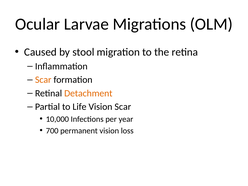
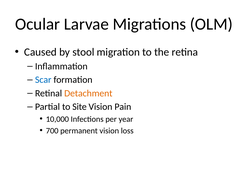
Scar at (43, 80) colour: orange -> blue
Life: Life -> Site
Vision Scar: Scar -> Pain
